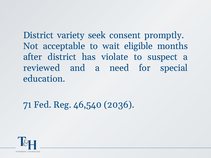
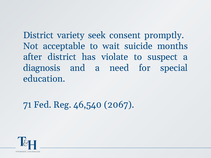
eligible: eligible -> suicide
reviewed: reviewed -> diagnosis
2036: 2036 -> 2067
